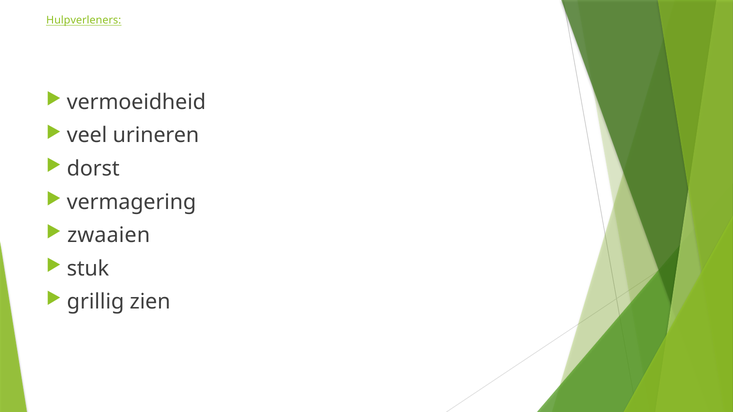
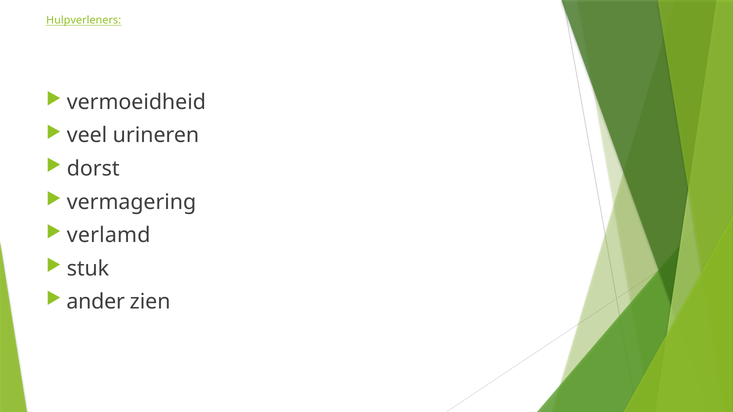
zwaaien: zwaaien -> verlamd
grillig: grillig -> ander
